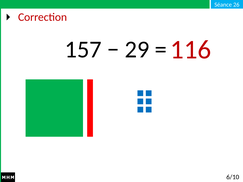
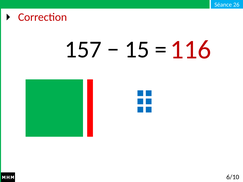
29: 29 -> 15
